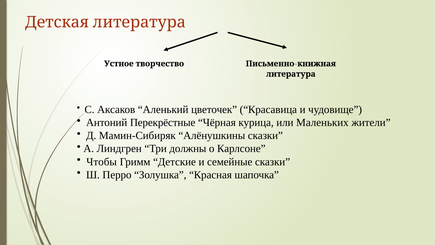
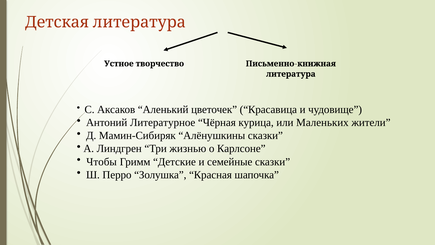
Перекрёстные: Перекрёстные -> Литературное
должны: должны -> жизнью
